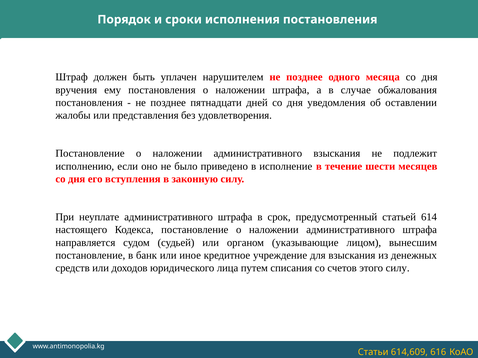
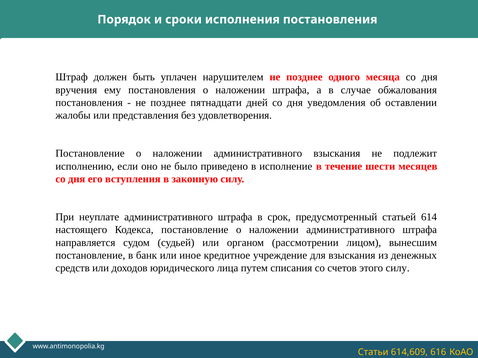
указывающие: указывающие -> рассмотрении
